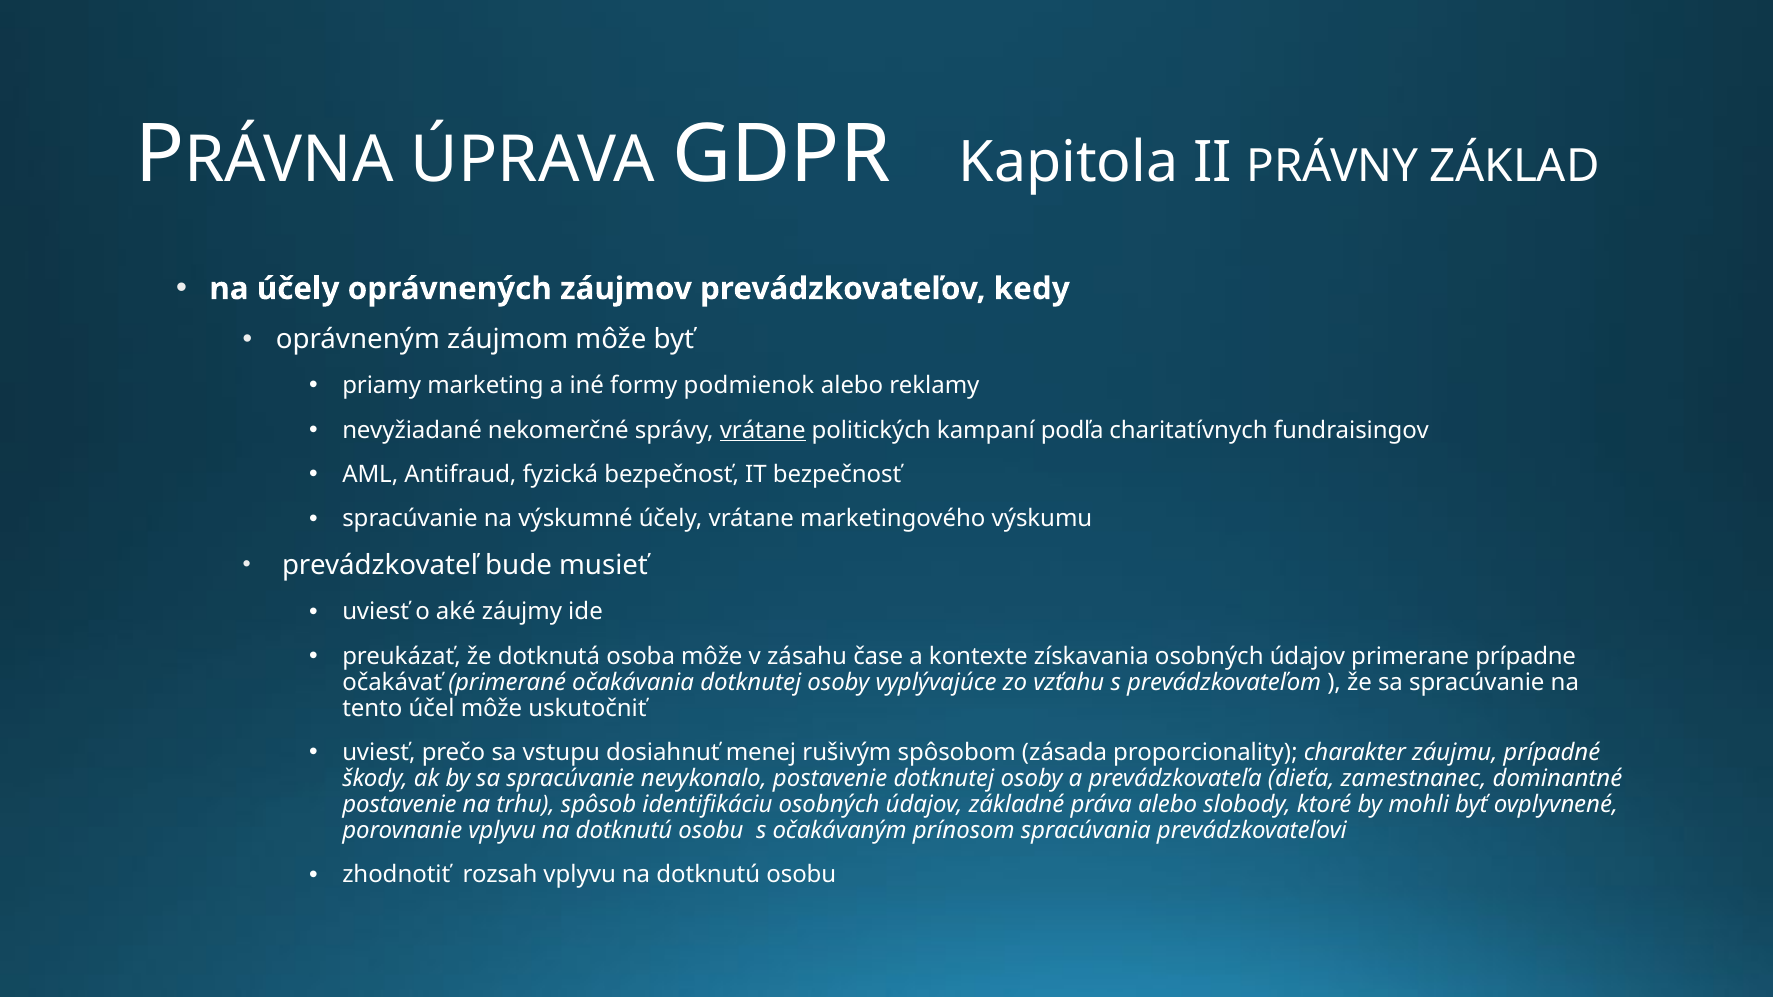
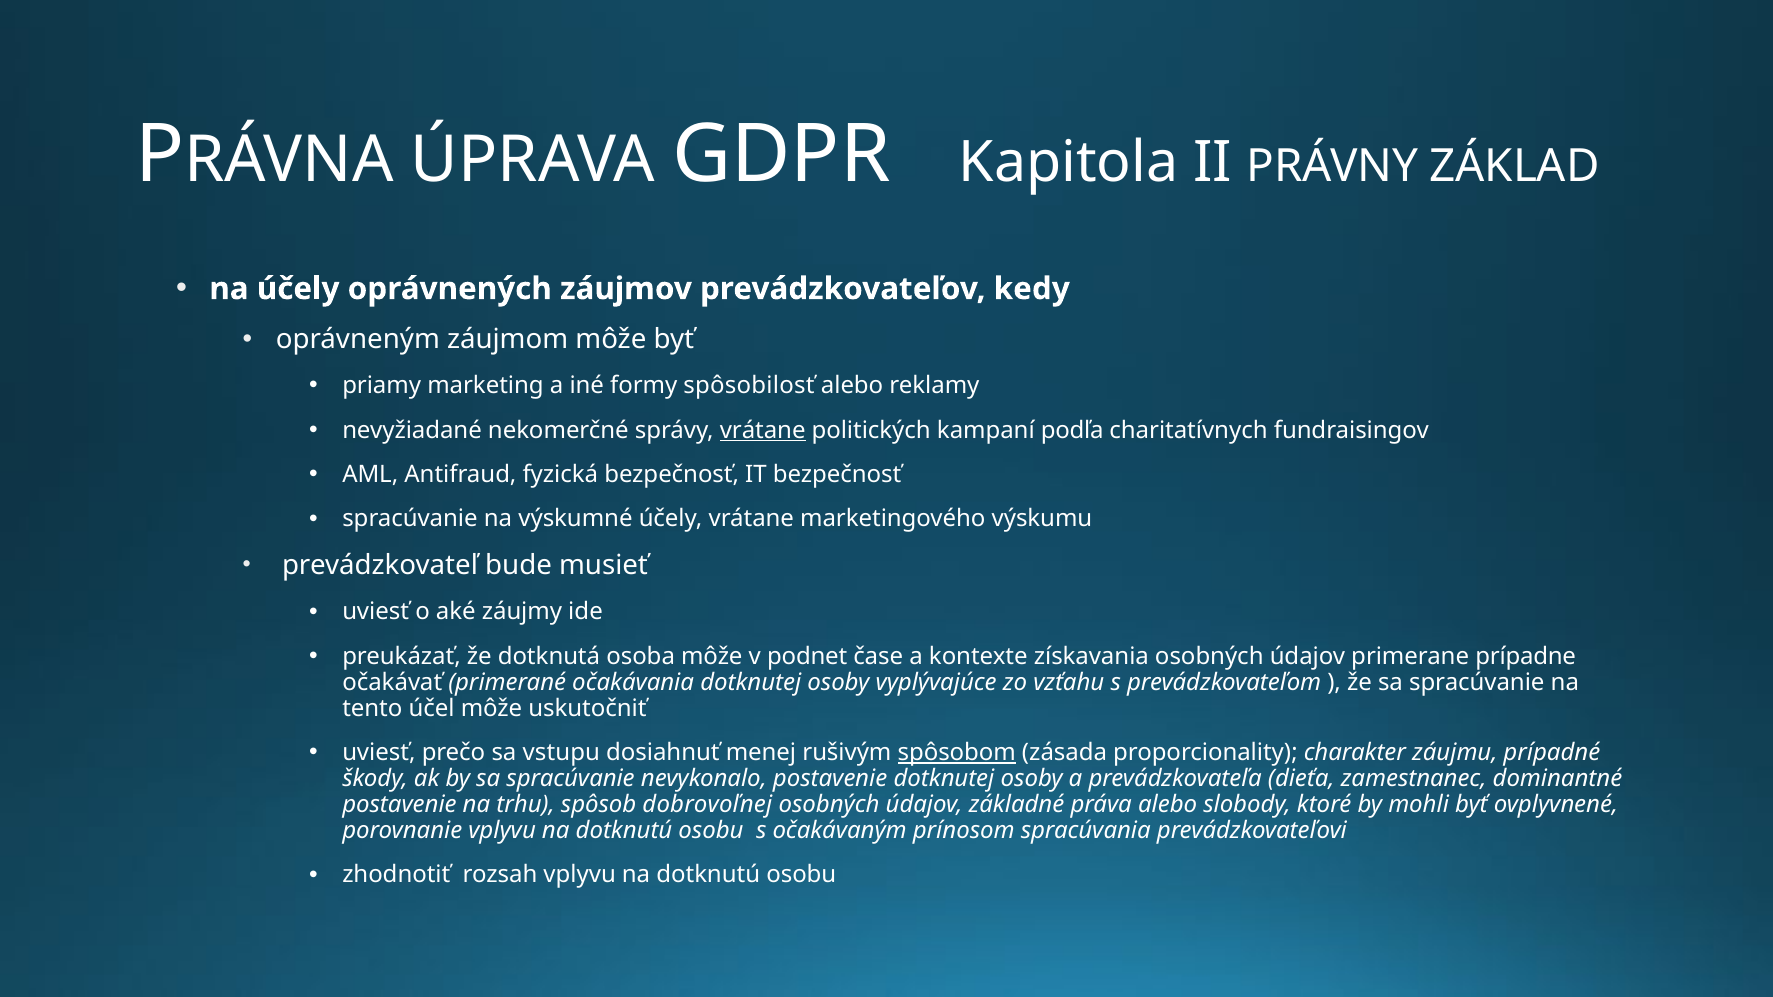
podmienok: podmienok -> spôsobilosť
zásahu: zásahu -> podnet
spôsobom underline: none -> present
identifikáciu: identifikáciu -> dobrovoľnej
